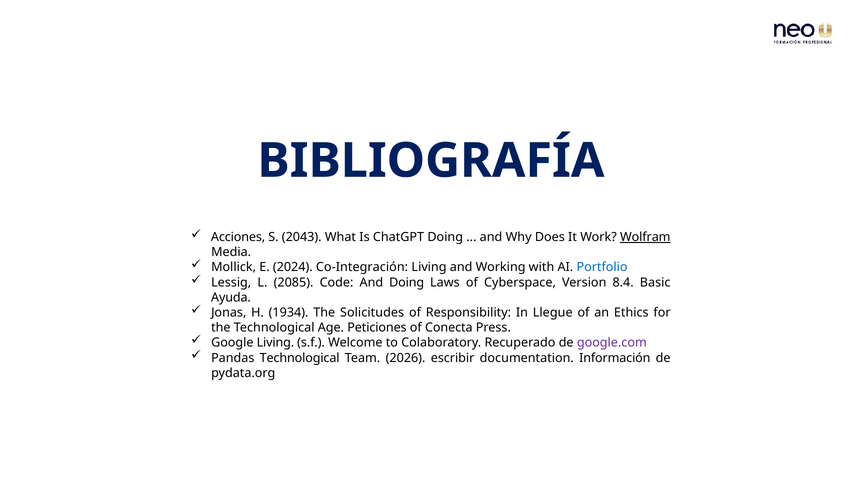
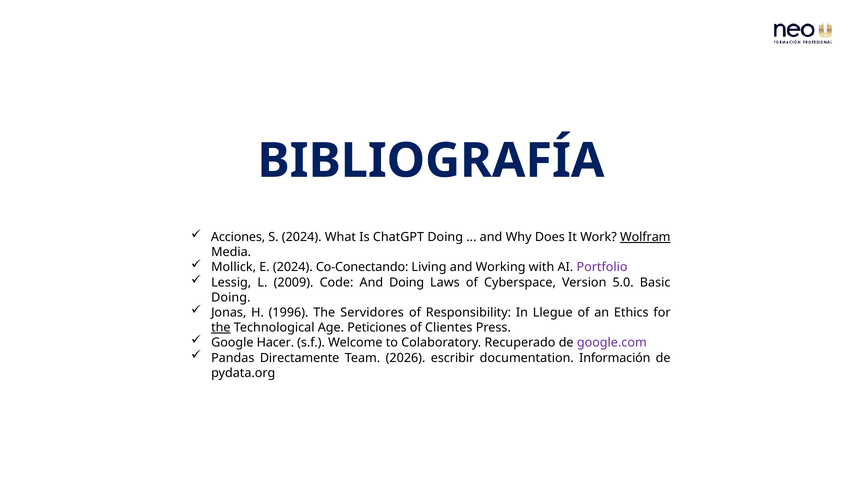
S 2043: 2043 -> 2024
Co-Integración: Co-Integración -> Co-Conectando
Portfolio colour: blue -> purple
2085: 2085 -> 2009
8.4: 8.4 -> 5.0
Ayuda at (231, 297): Ayuda -> Doing
1934: 1934 -> 1996
Solicitudes: Solicitudes -> Servidores
the at (221, 328) underline: none -> present
Conecta: Conecta -> Clientes
Google Living: Living -> Hacer
Pandas Technological: Technological -> Directamente
